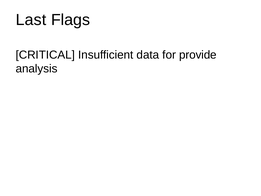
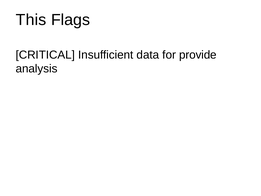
Last: Last -> This
